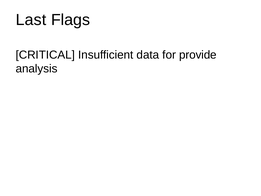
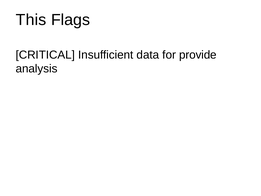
Last: Last -> This
